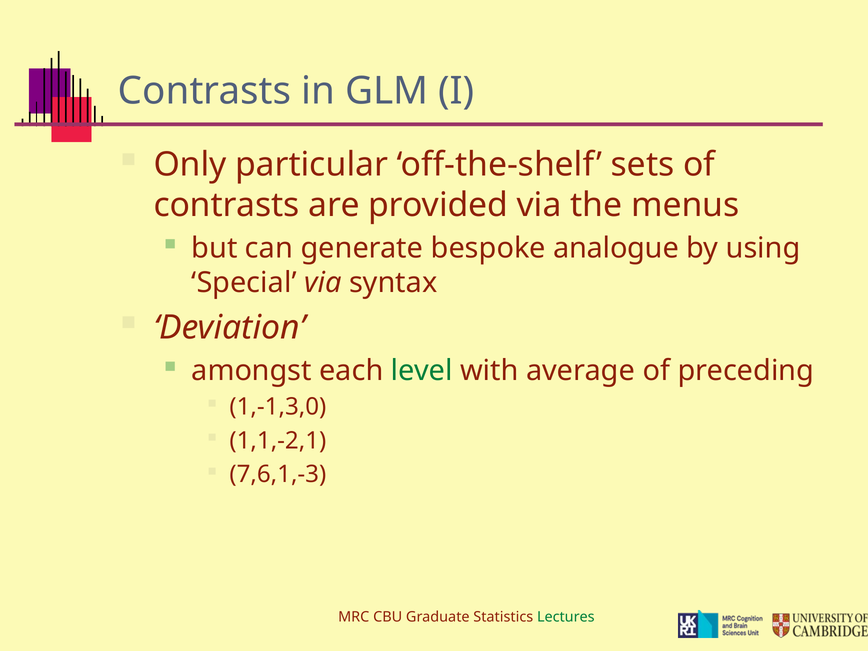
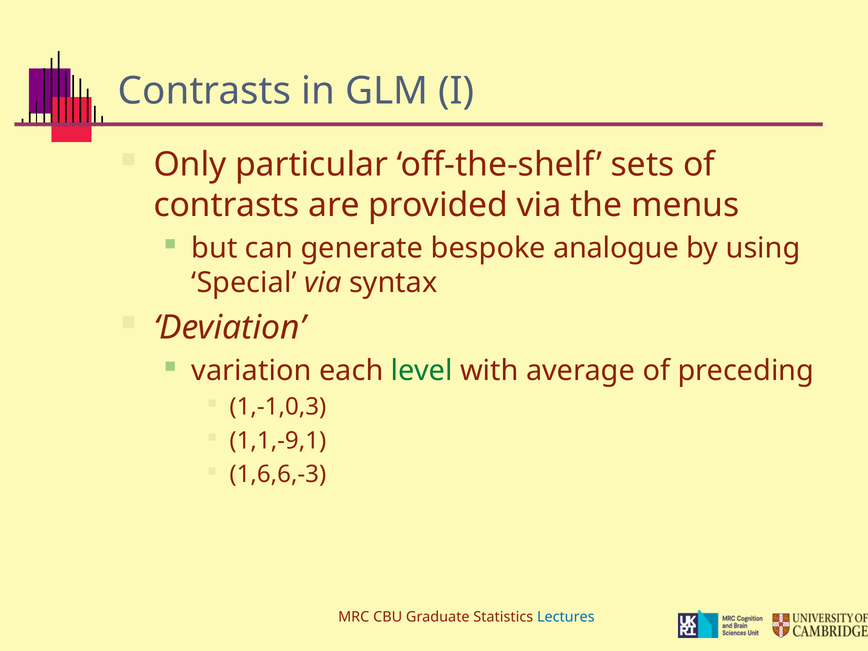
amongst: amongst -> variation
1,-1,3,0: 1,-1,3,0 -> 1,-1,0,3
1,1,-2,1: 1,1,-2,1 -> 1,1,-9,1
7,6,1,-3: 7,6,1,-3 -> 1,6,6,-3
Lectures colour: green -> blue
